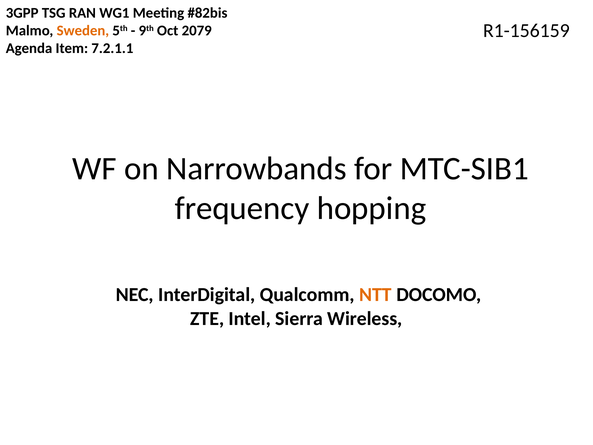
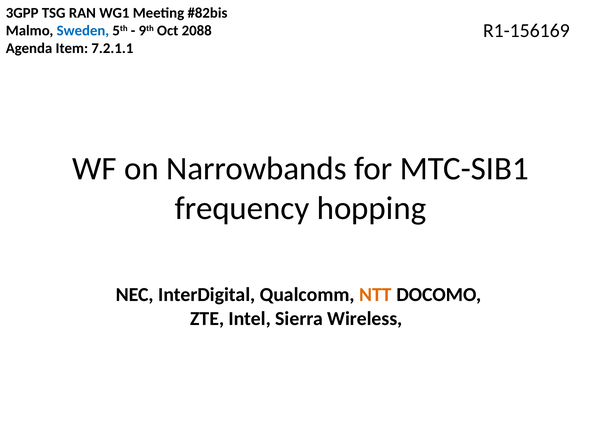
R1-156159: R1-156159 -> R1-156169
Sweden colour: orange -> blue
2079: 2079 -> 2088
